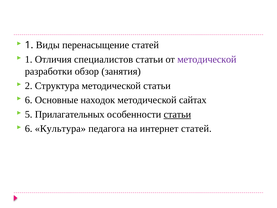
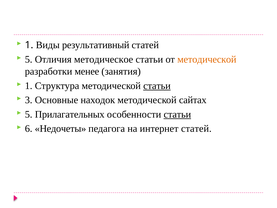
перенасыщение: перенасыщение -> результативный
1 at (29, 59): 1 -> 5
специалистов: специалистов -> методическое
методической at (207, 59) colour: purple -> orange
обзор: обзор -> менее
2 at (29, 86): 2 -> 1
статьи at (157, 86) underline: none -> present
6 at (29, 100): 6 -> 3
Культура: Культура -> Недочеты
